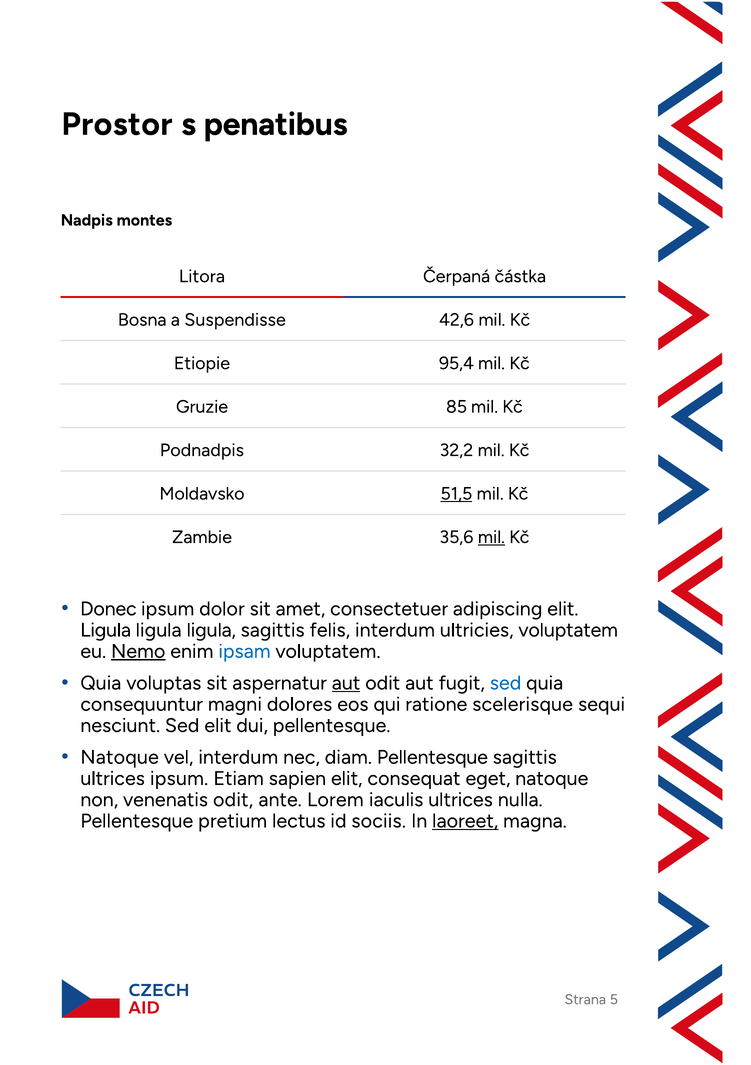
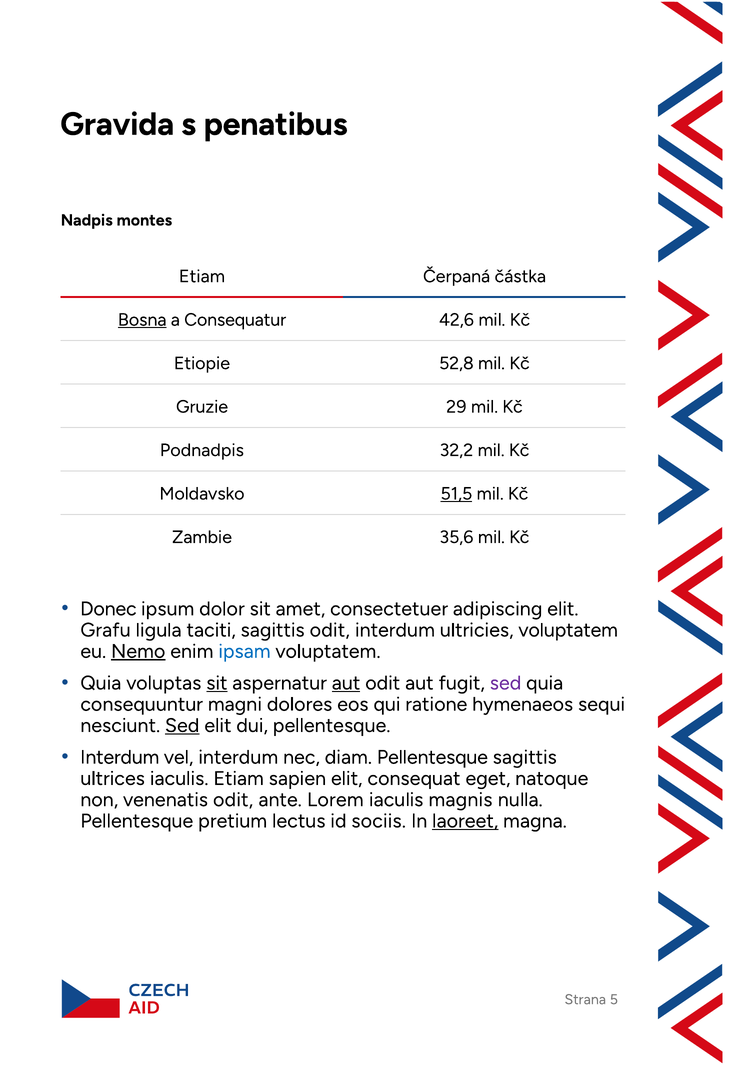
Prostor: Prostor -> Gravida
Litora at (202, 276): Litora -> Etiam
Bosna underline: none -> present
Suspendisse: Suspendisse -> Consequatur
95,4: 95,4 -> 52,8
85: 85 -> 29
mil at (491, 537) underline: present -> none
Ligula at (106, 630): Ligula -> Grafu
ligula at (211, 630): ligula -> taciti
sagittis felis: felis -> odit
sit at (217, 683) underline: none -> present
sed at (506, 683) colour: blue -> purple
scelerisque: scelerisque -> hymenaeos
Sed at (182, 726) underline: none -> present
Natoque at (120, 758): Natoque -> Interdum
ultrices ipsum: ipsum -> iaculis
iaculis ultrices: ultrices -> magnis
